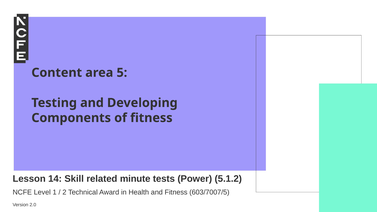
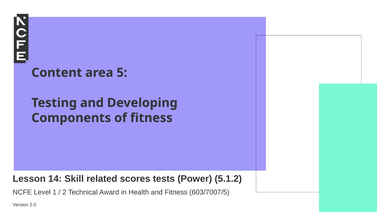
minute: minute -> scores
